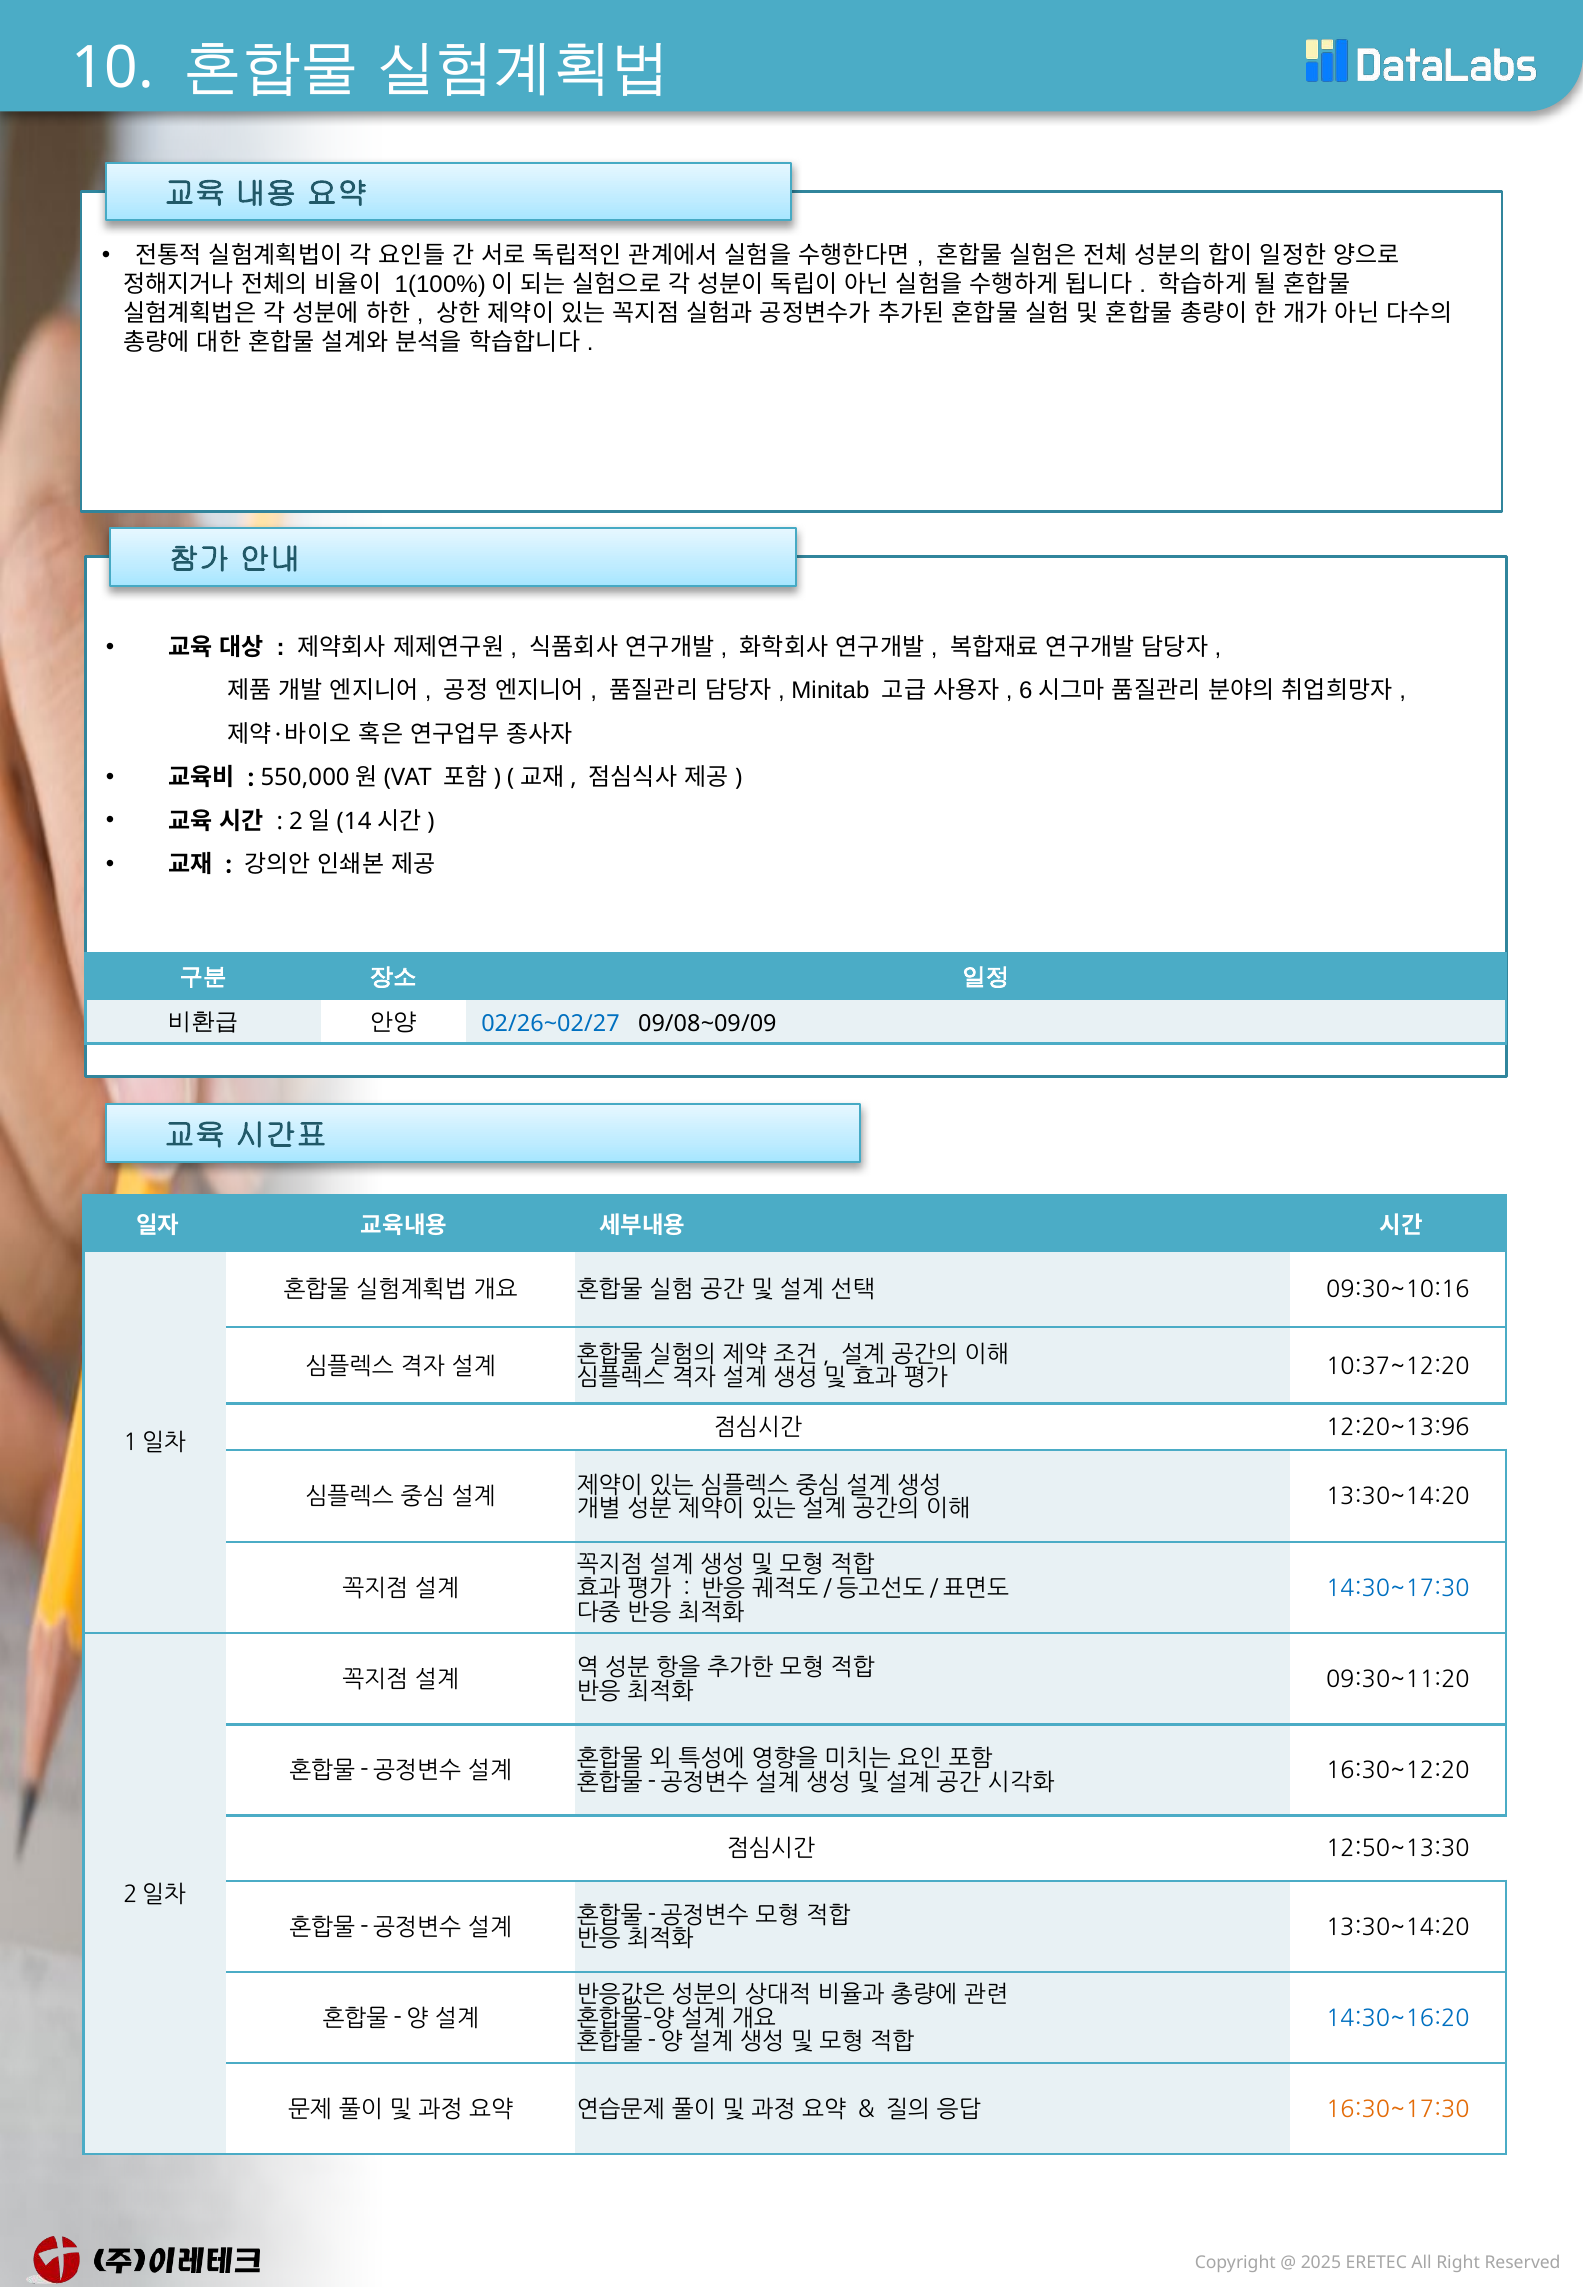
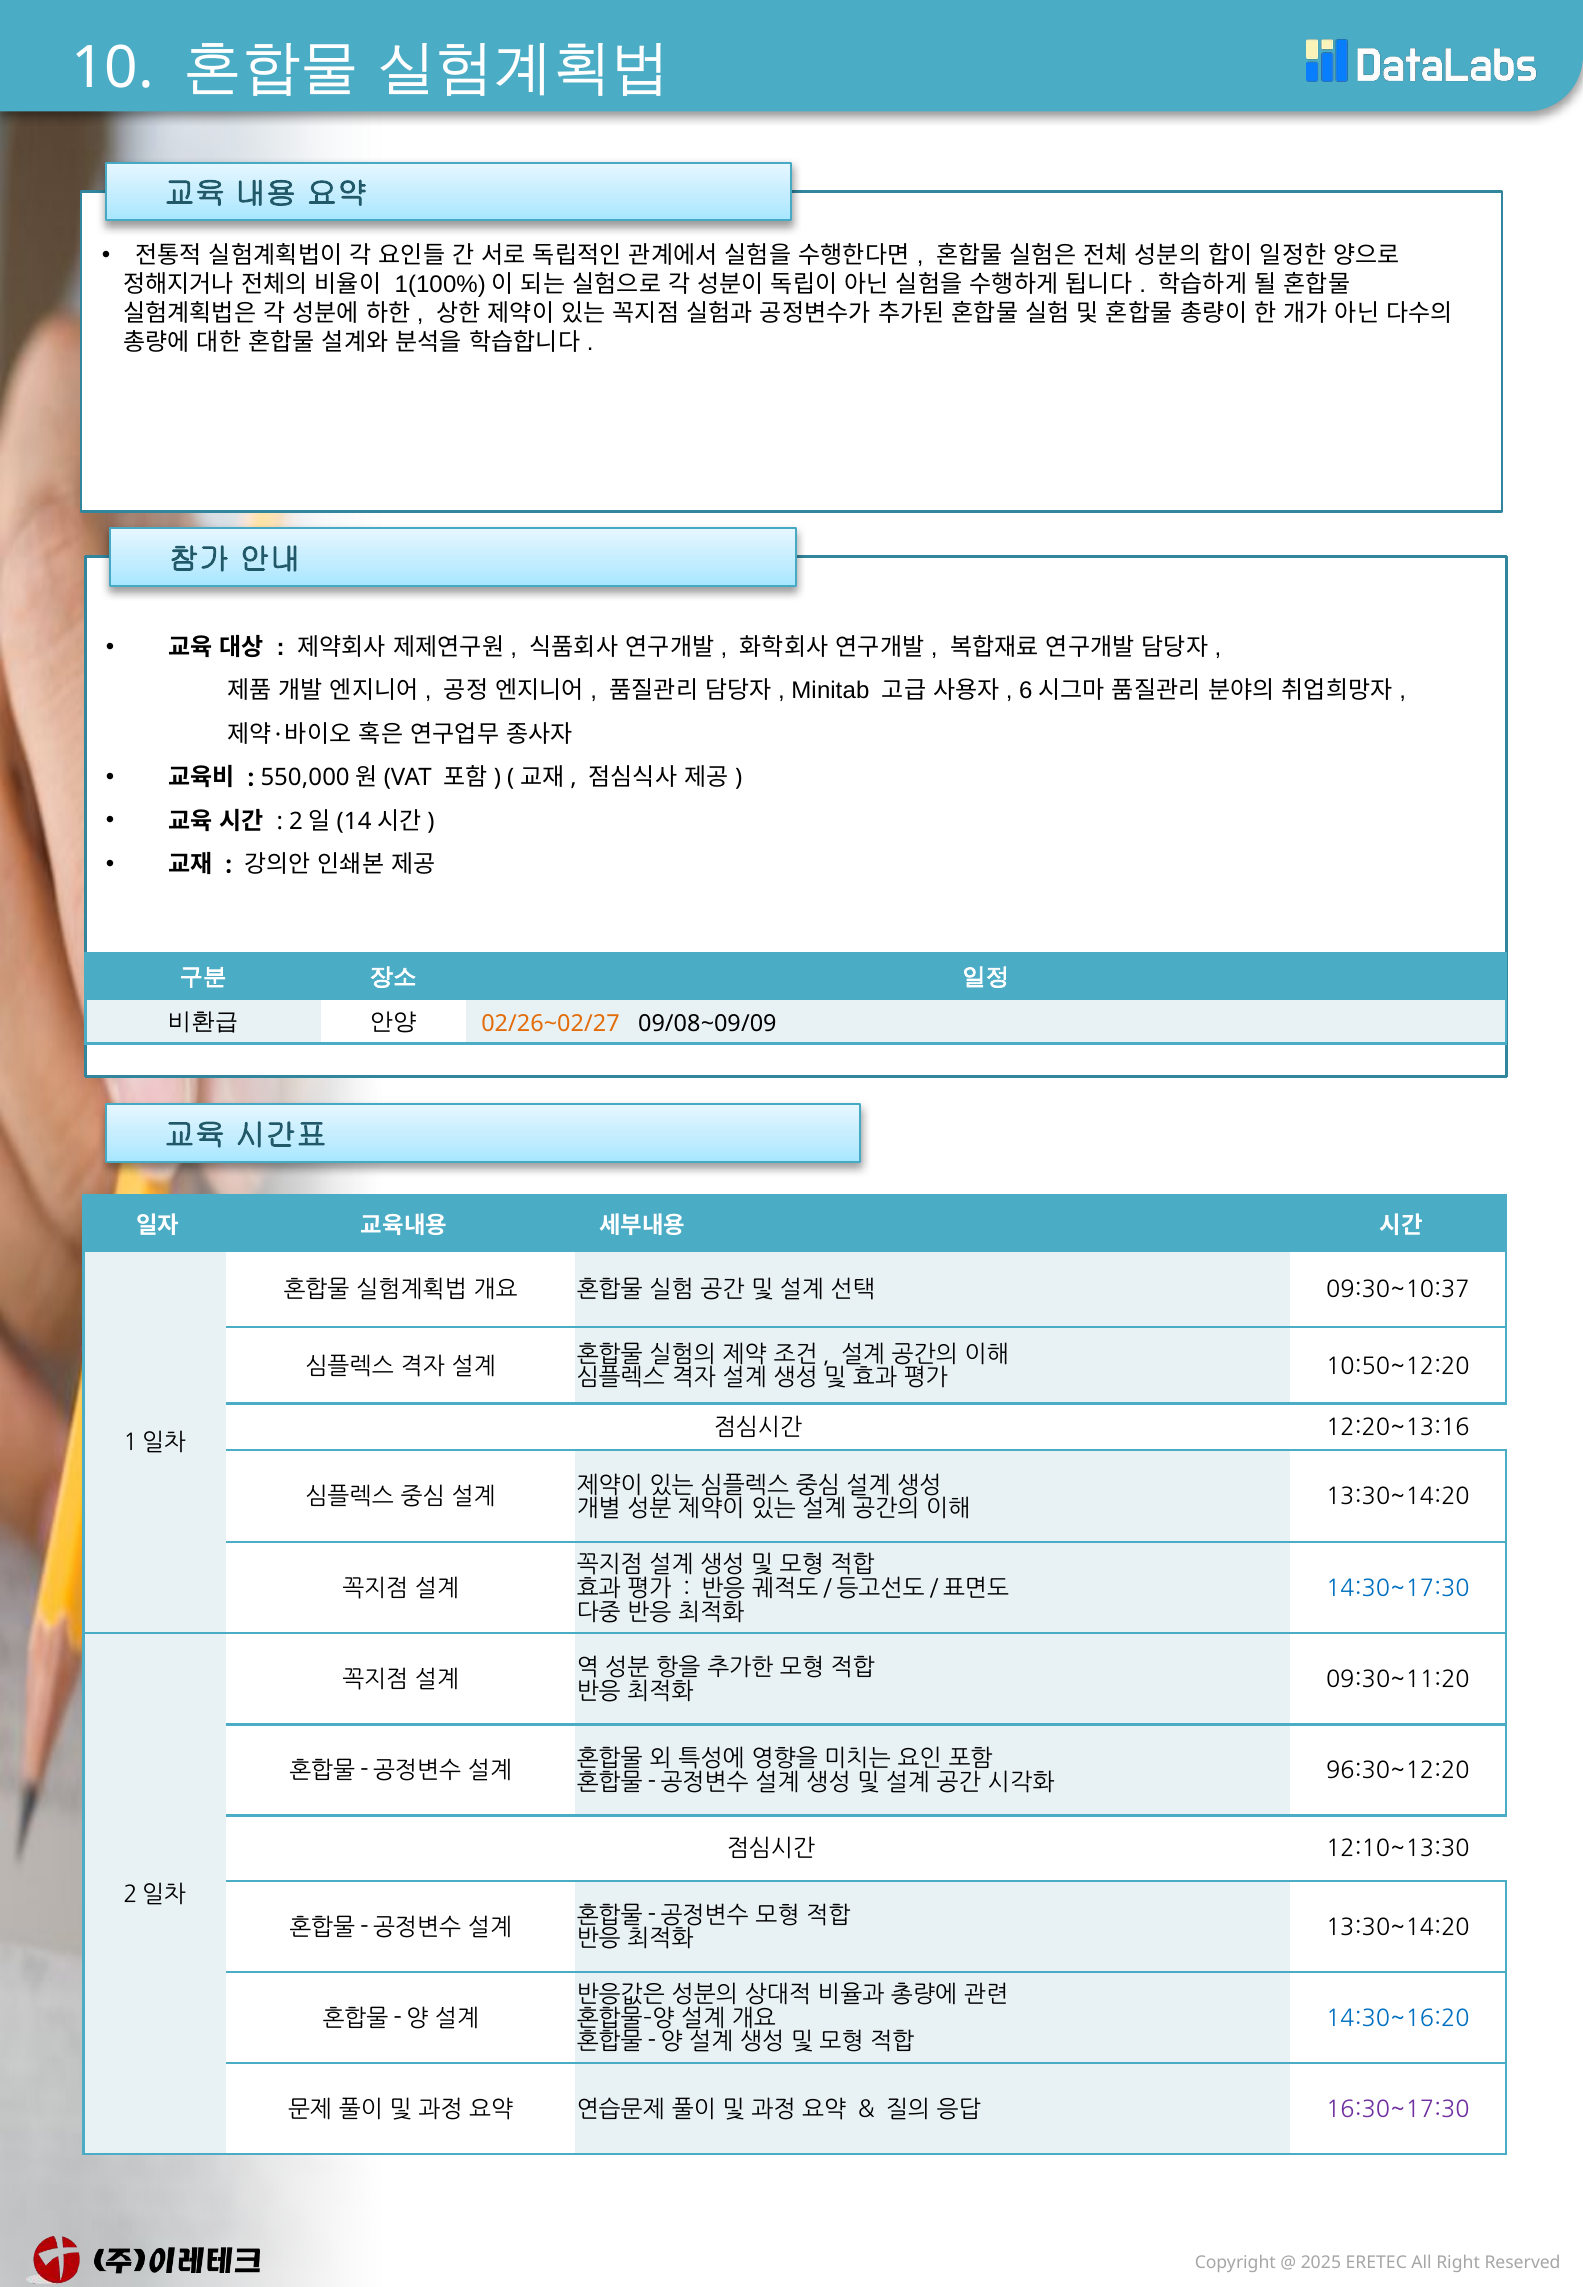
02/26~02/27 colour: blue -> orange
09:30~10:16: 09:30~10:16 -> 09:30~10:37
10:37~12:20: 10:37~12:20 -> 10:50~12:20
12:20~13:96: 12:20~13:96 -> 12:20~13:16
16:30~12:20: 16:30~12:20 -> 96:30~12:20
12:50~13:30: 12:50~13:30 -> 12:10~13:30
16:30~17:30 colour: orange -> purple
